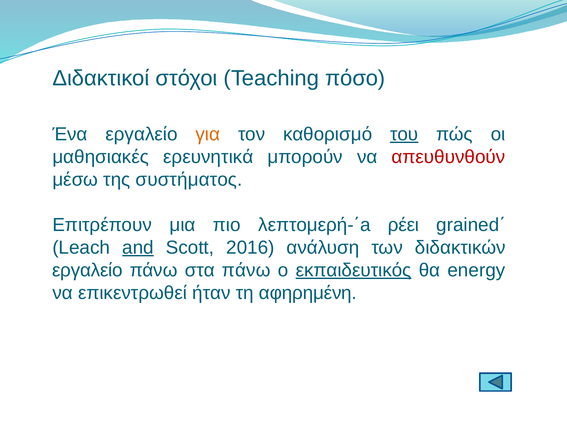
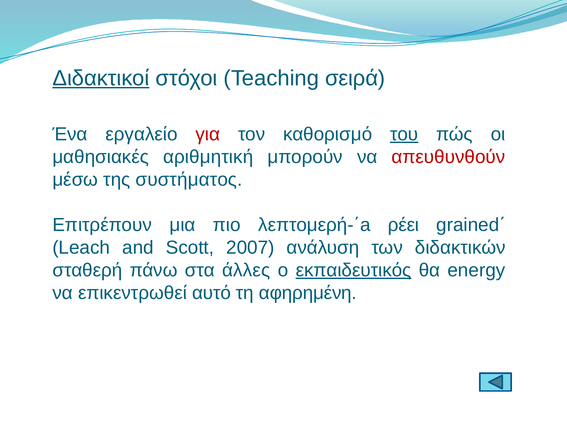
Διδακτικοί underline: none -> present
πόσο: πόσο -> σειρά
για colour: orange -> red
ερευνητικά: ερευνητικά -> αριθμητική
and underline: present -> none
2016: 2016 -> 2007
εργαλείο at (87, 270): εργαλείο -> σταθερή
στα πάνω: πάνω -> άλλες
ήταν: ήταν -> αυτό
